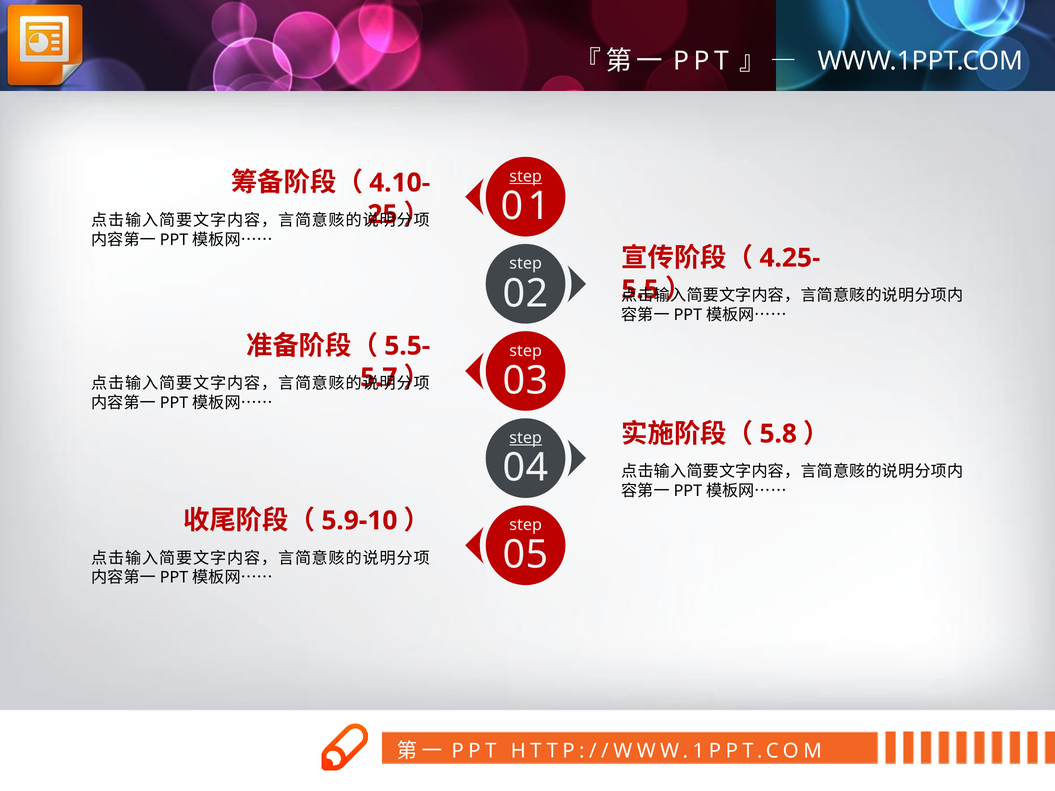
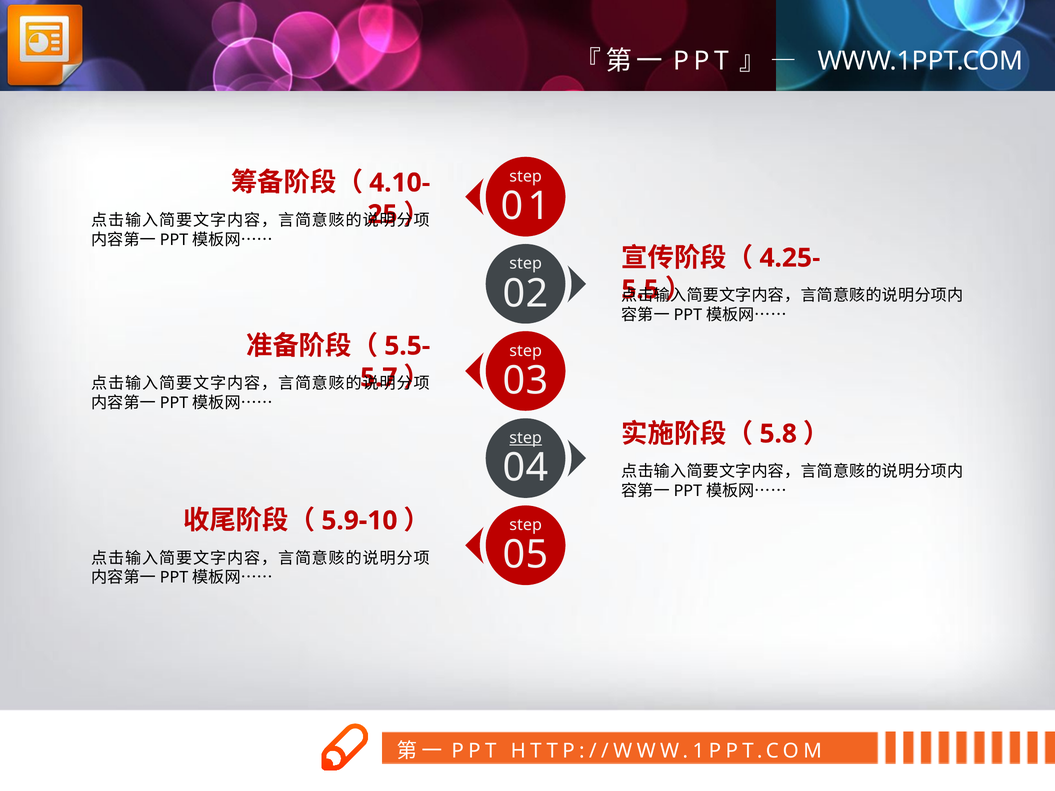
step at (526, 176) underline: present -> none
